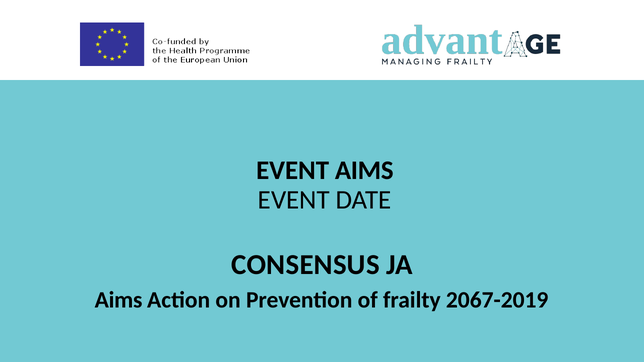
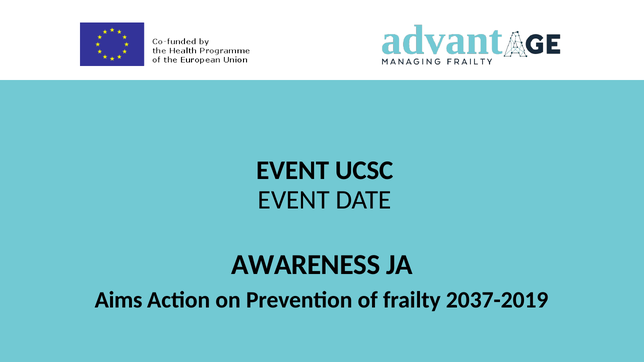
EVENT AIMS: AIMS -> UCSC
CONSENSUS: CONSENSUS -> AWARENESS
2067-2019: 2067-2019 -> 2037-2019
